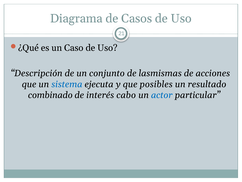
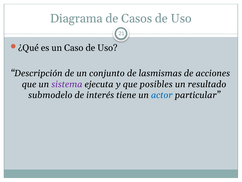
sistema colour: blue -> purple
combinado: combinado -> submodelo
cabo: cabo -> tiene
